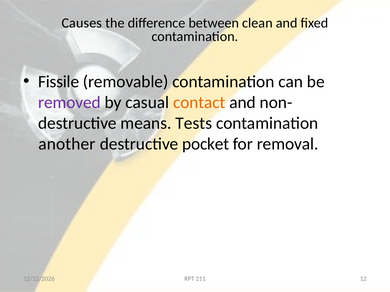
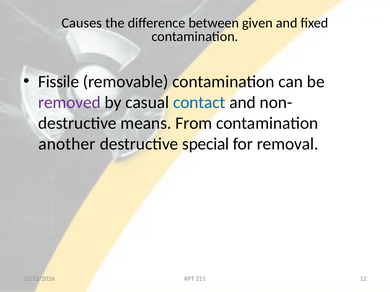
clean: clean -> given
contact colour: orange -> blue
Tests: Tests -> From
pocket: pocket -> special
